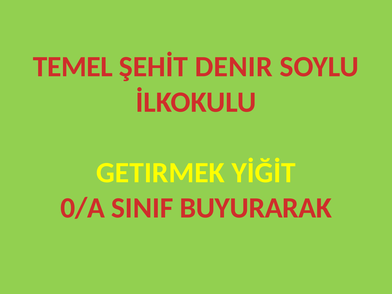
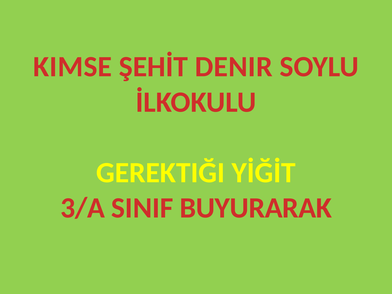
TEMEL: TEMEL -> KIMSE
GETIRMEK: GETIRMEK -> GEREKTIĞI
0/A: 0/A -> 3/A
